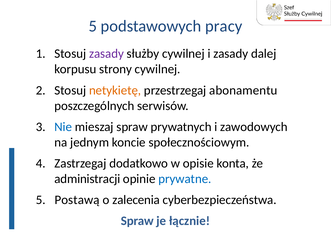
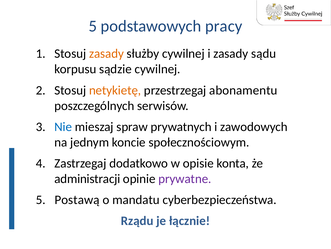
zasady at (106, 54) colour: purple -> orange
dalej: dalej -> sądu
strony: strony -> sądzie
prywatne colour: blue -> purple
zalecenia: zalecenia -> mandatu
Spraw at (137, 220): Spraw -> Rządu
